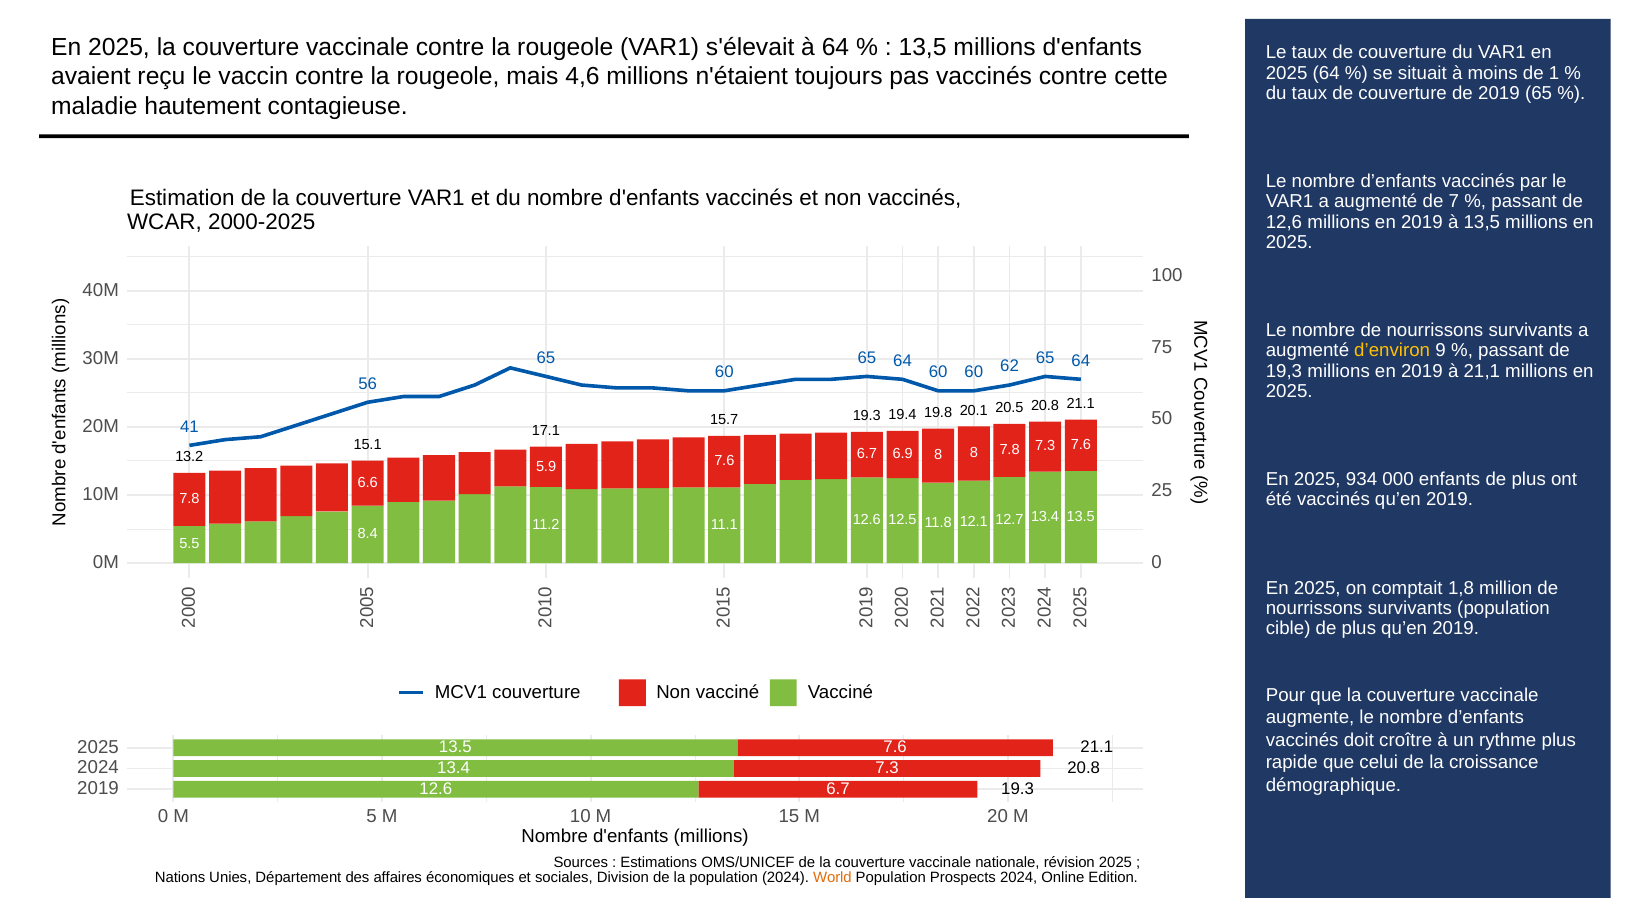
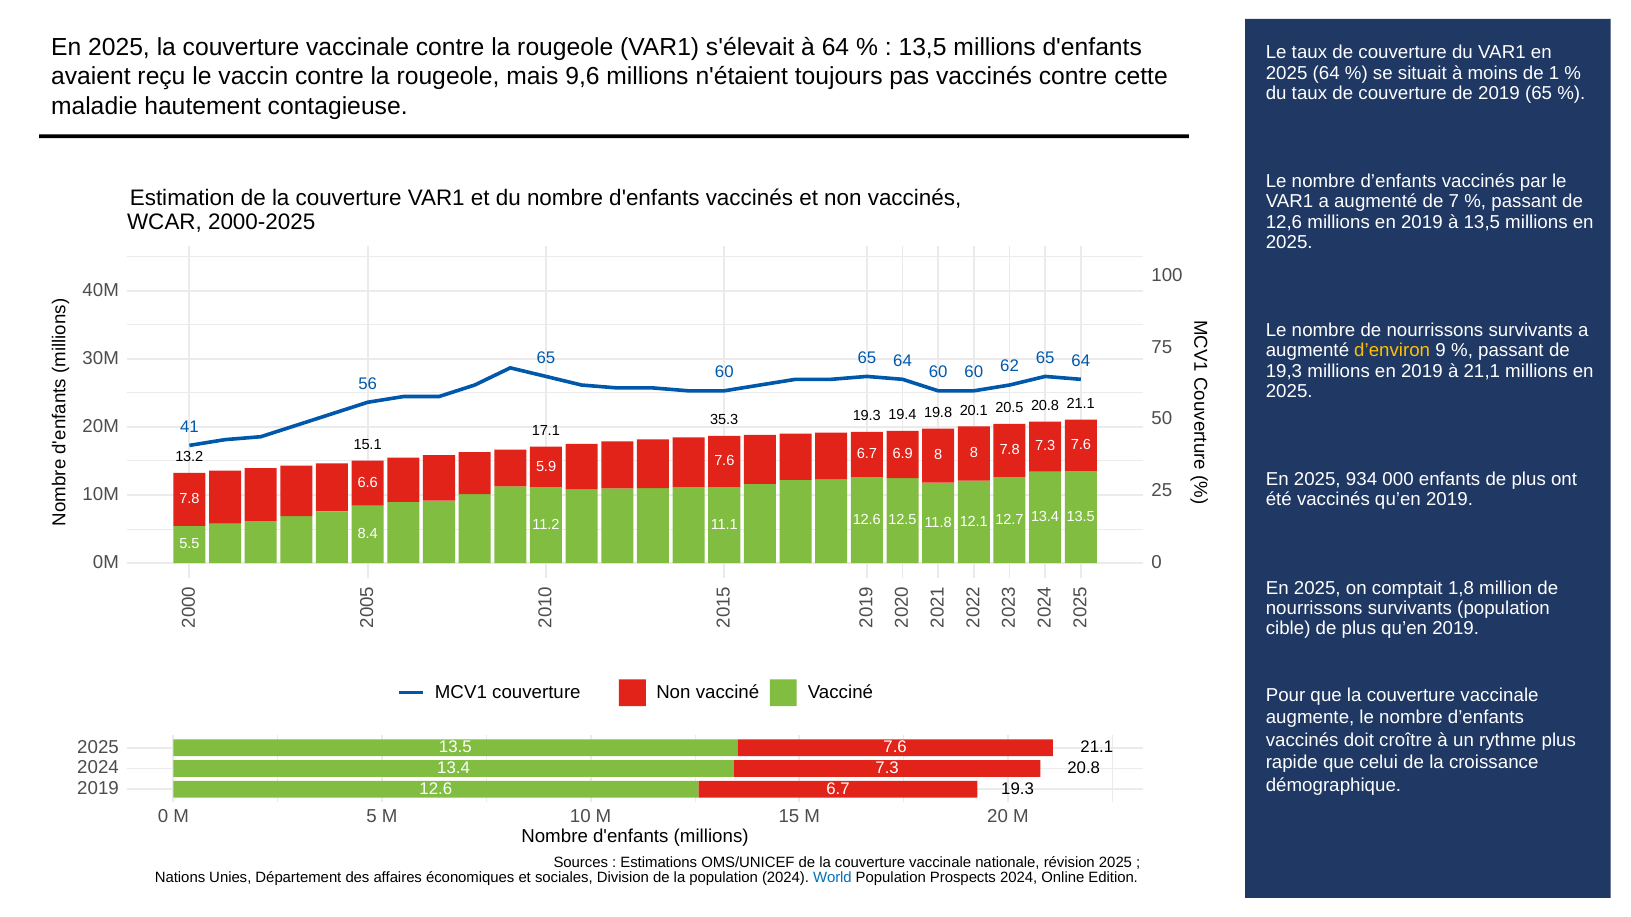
4,6: 4,6 -> 9,6
15.7: 15.7 -> 35.3
World colour: orange -> blue
